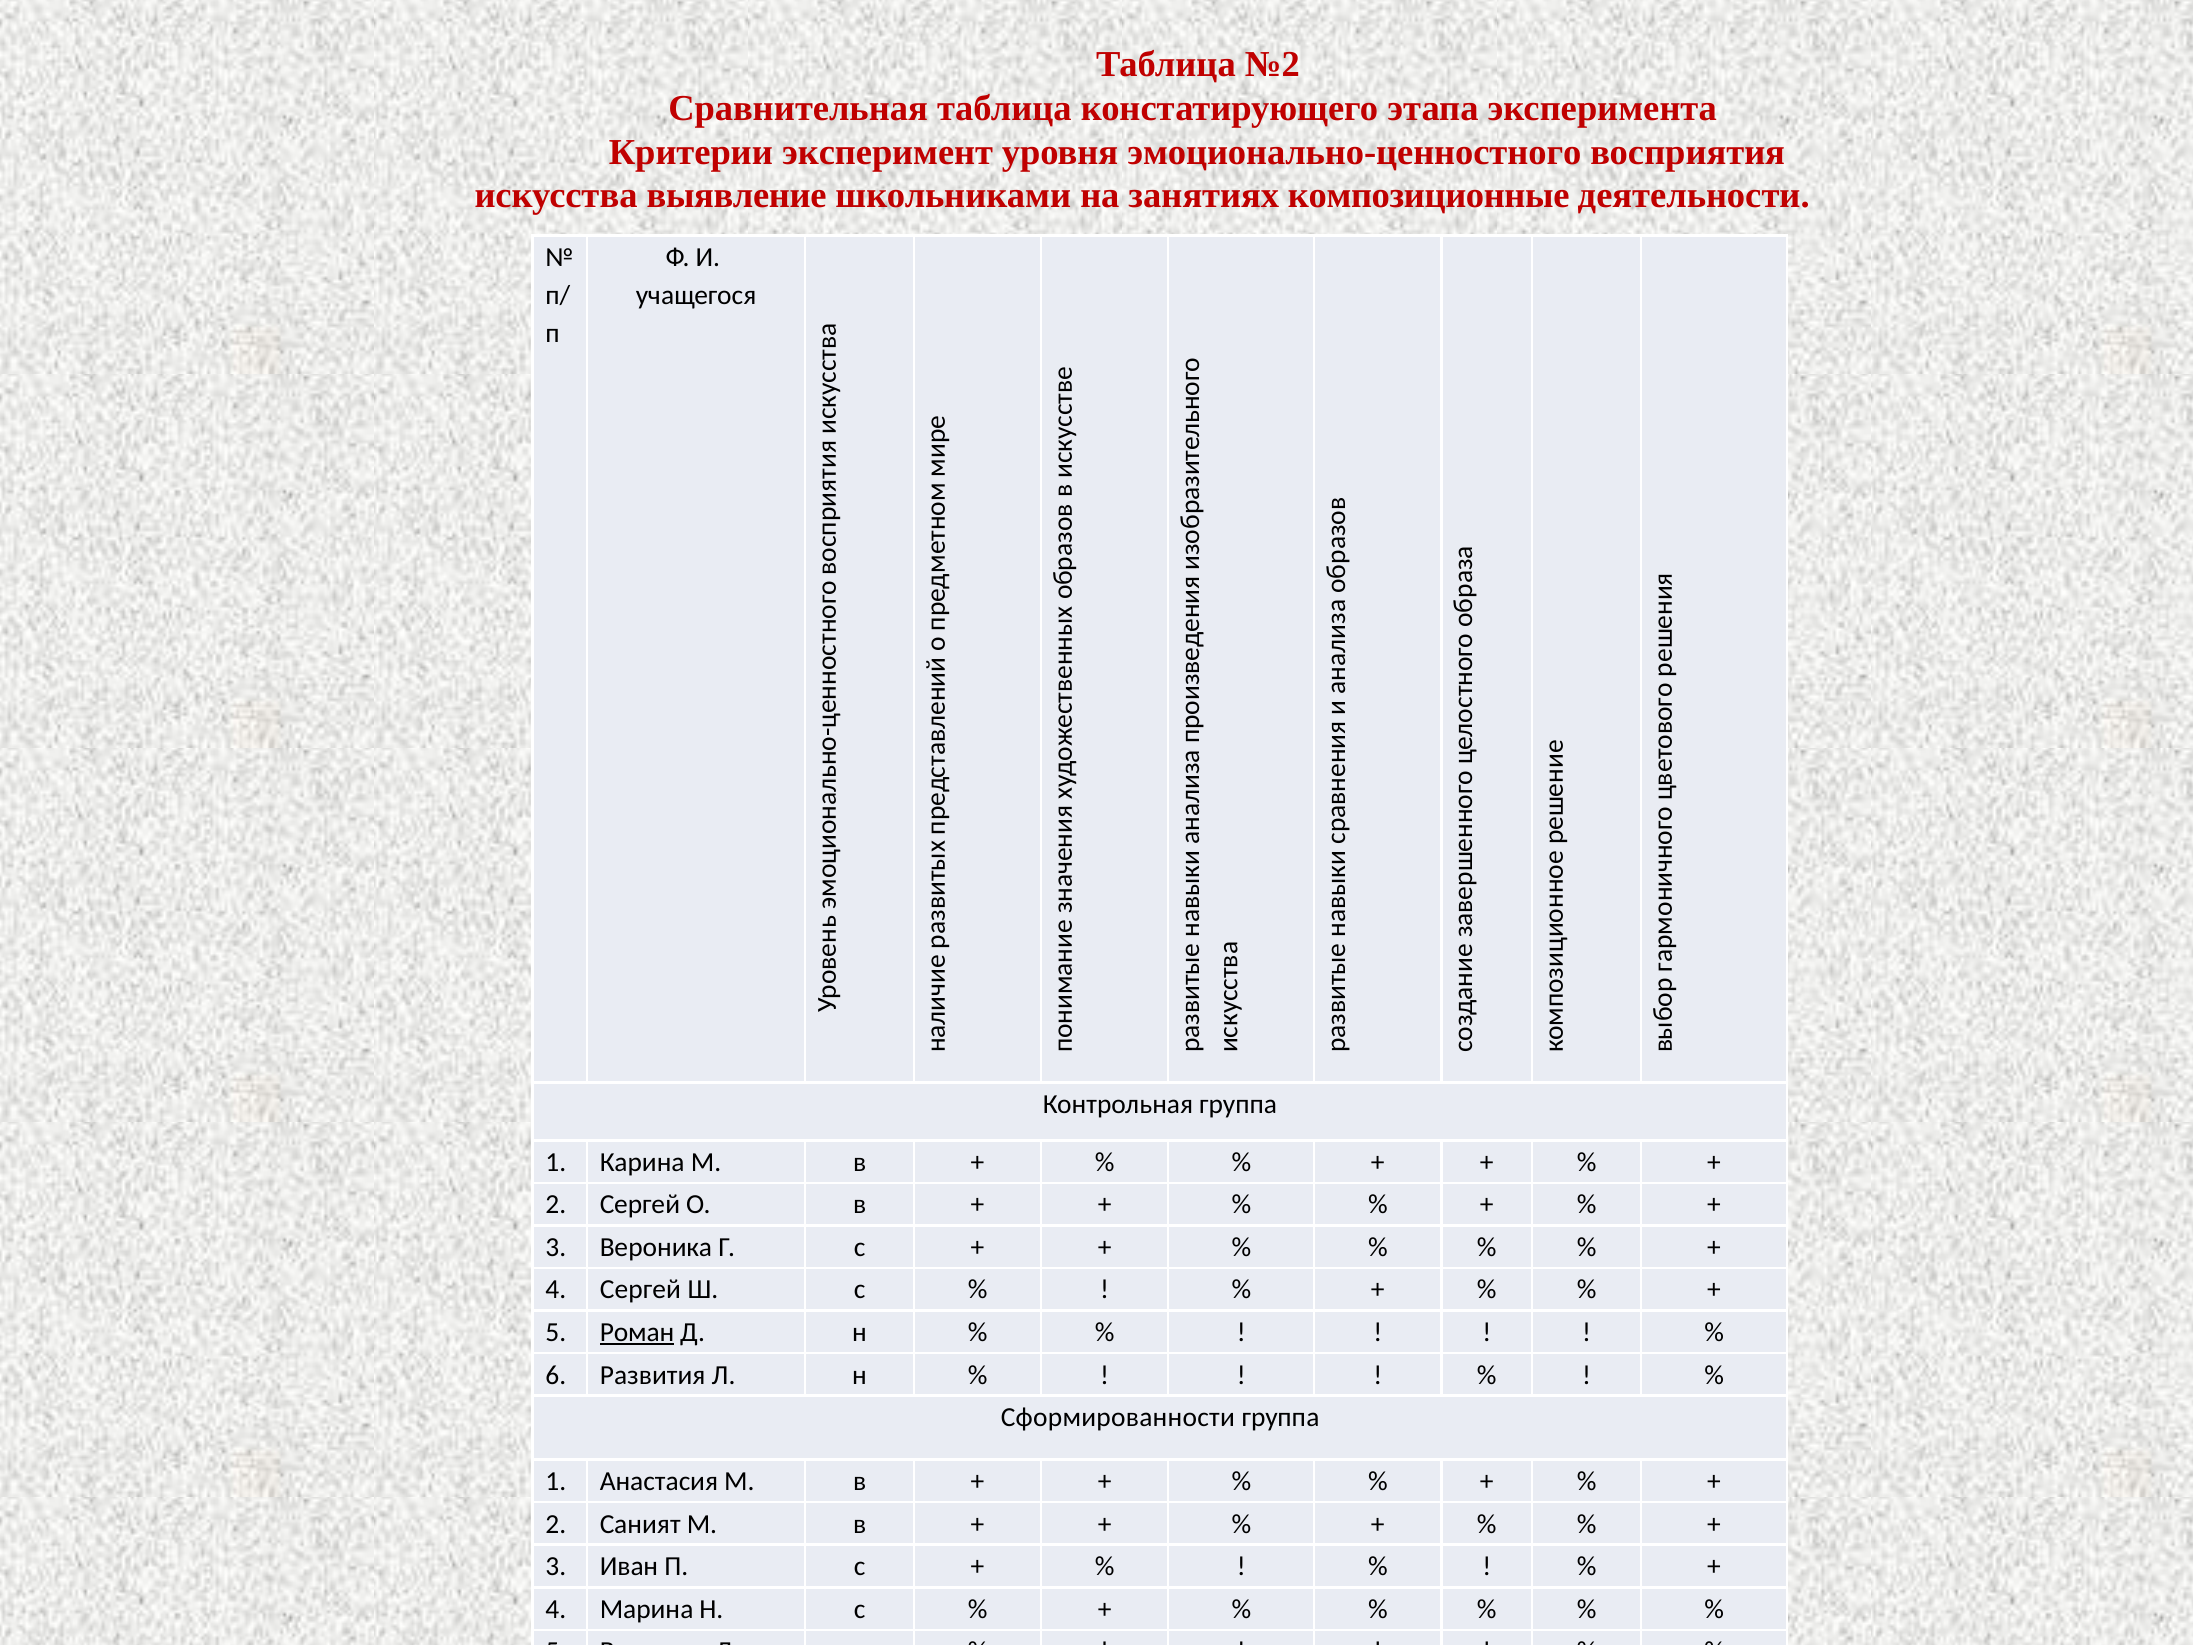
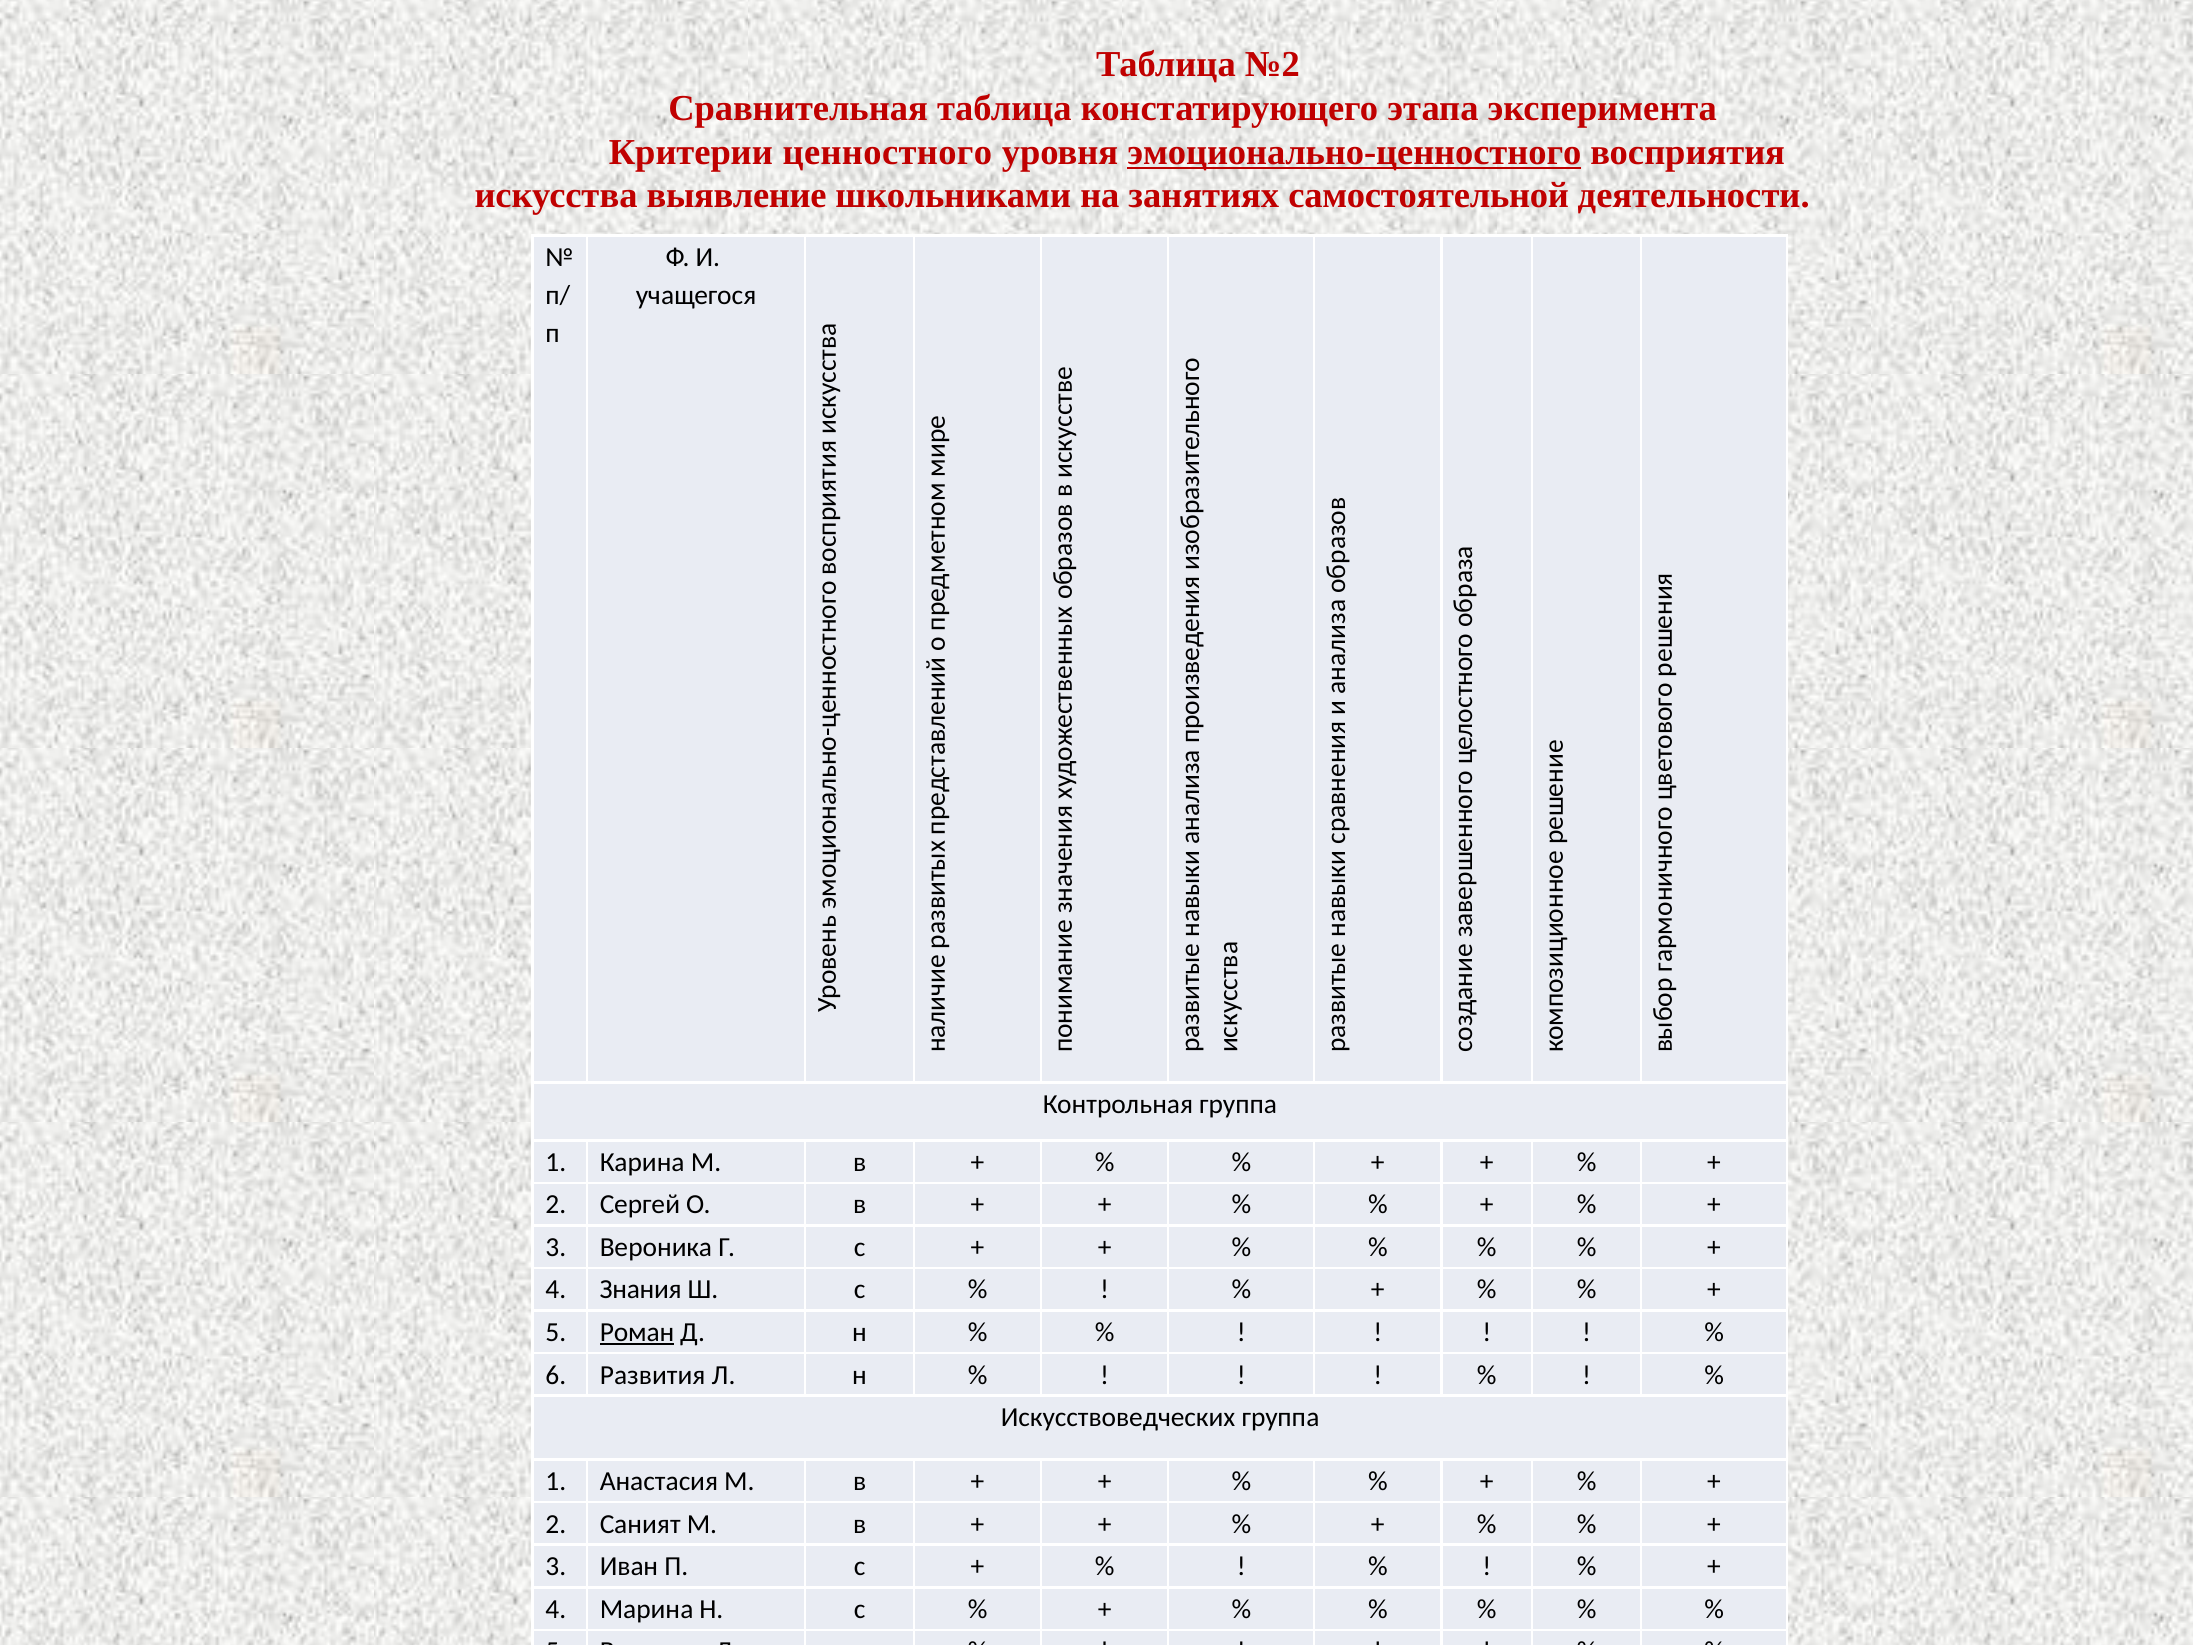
эксперимент: эксперимент -> ценностного
эмоционально-ценностного underline: none -> present
композиционные: композиционные -> самостоятельной
4 Сергей: Сергей -> Знания
Сформированности: Сформированности -> Искусствоведческих
